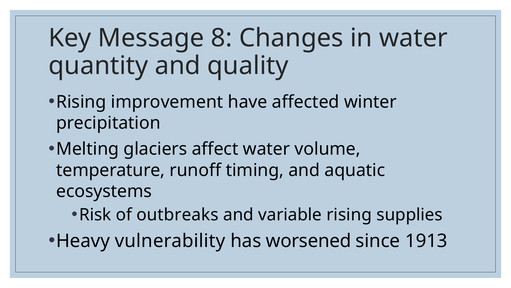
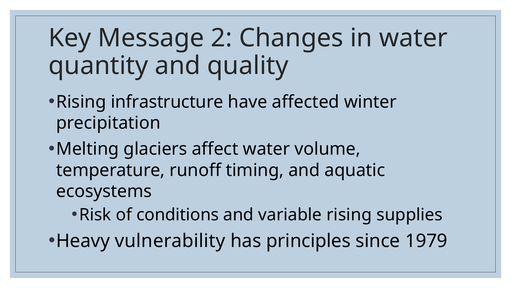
8: 8 -> 2
improvement: improvement -> infrastructure
outbreaks: outbreaks -> conditions
worsened: worsened -> principles
1913: 1913 -> 1979
